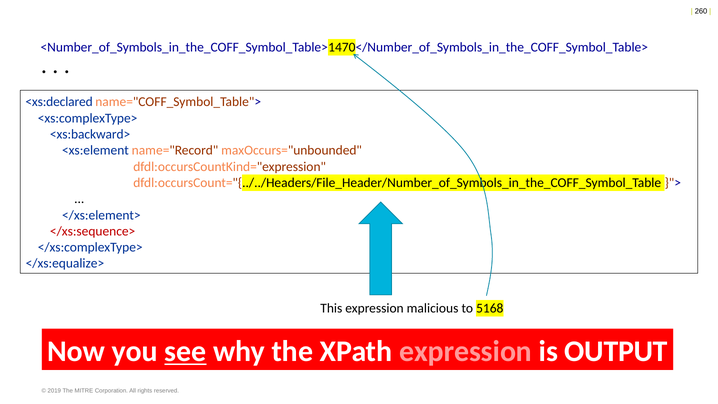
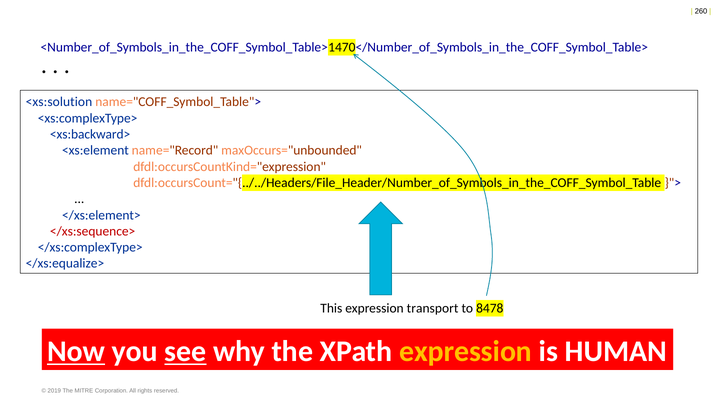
<xs:declared: <xs:declared -> <xs:solution
malicious: malicious -> transport
5168: 5168 -> 8478
Now underline: none -> present
expression at (466, 351) colour: pink -> yellow
OUTPUT: OUTPUT -> HUMAN
